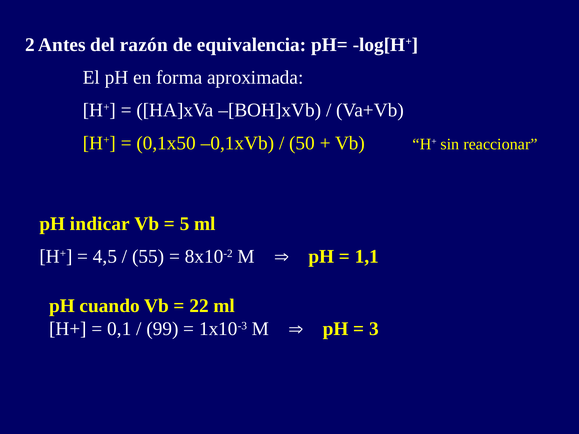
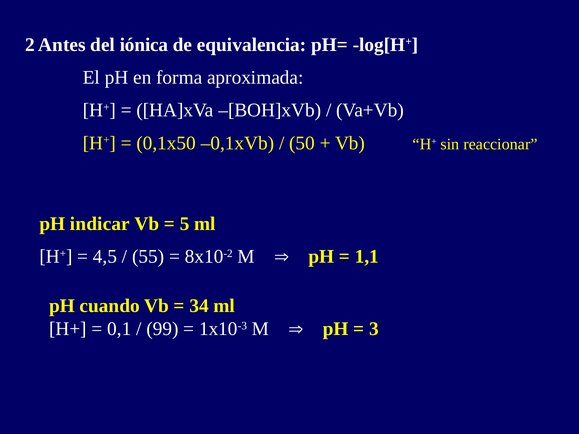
razón: razón -> iónica
22: 22 -> 34
